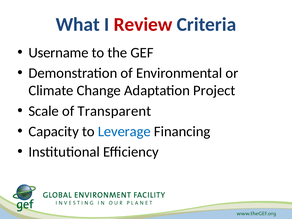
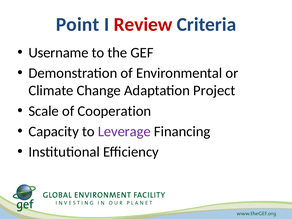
What: What -> Point
Transparent: Transparent -> Cooperation
Leverage colour: blue -> purple
